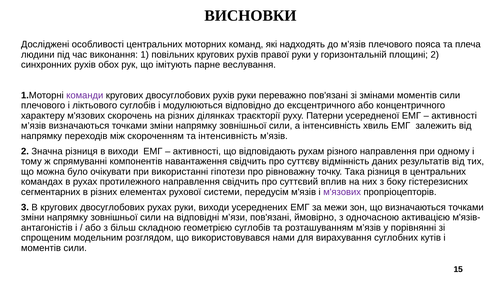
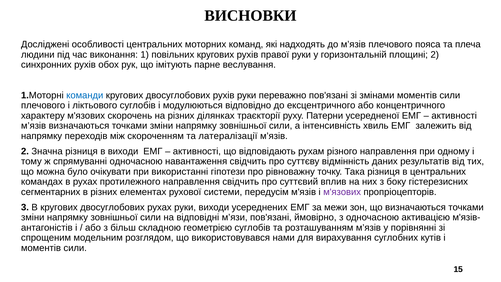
команди colour: purple -> blue
та інтенсивність: інтенсивність -> латералізації
спрямуванні компонентів: компонентів -> одночасною
